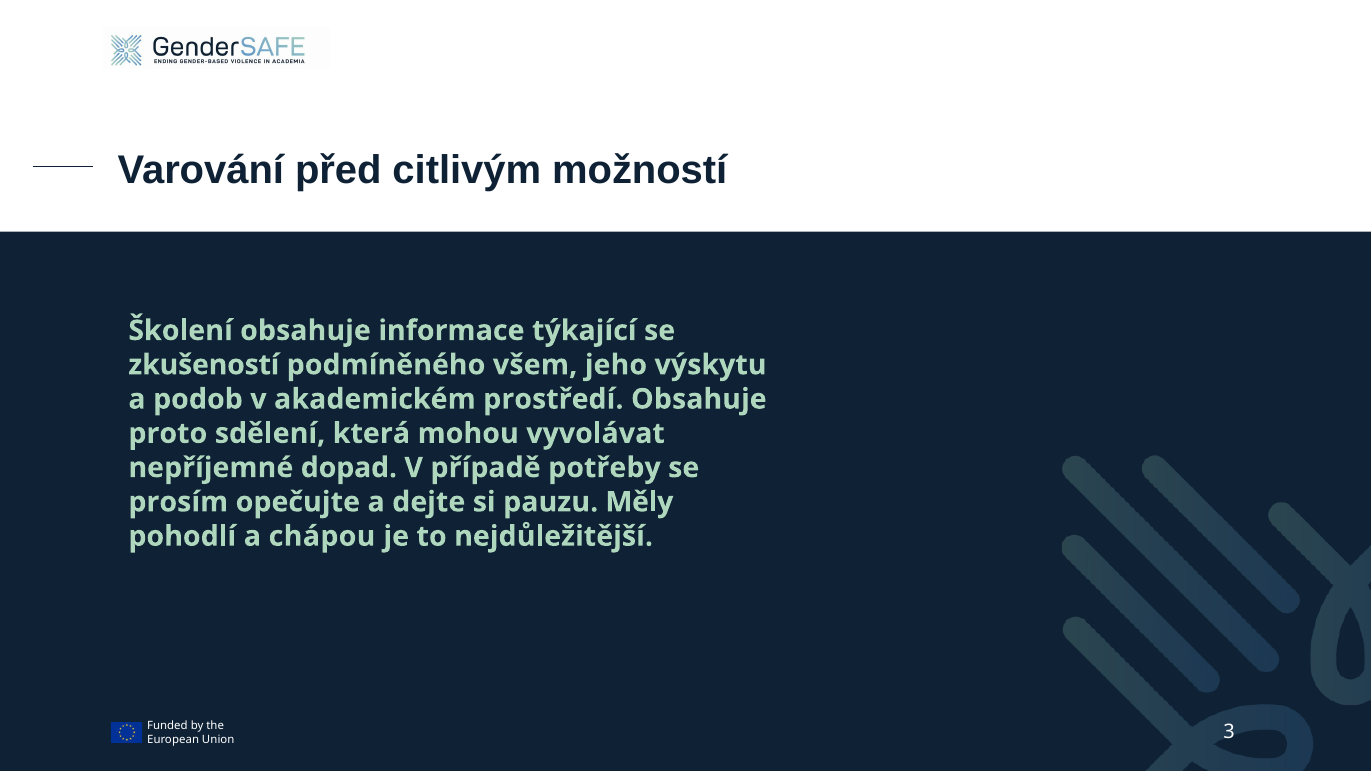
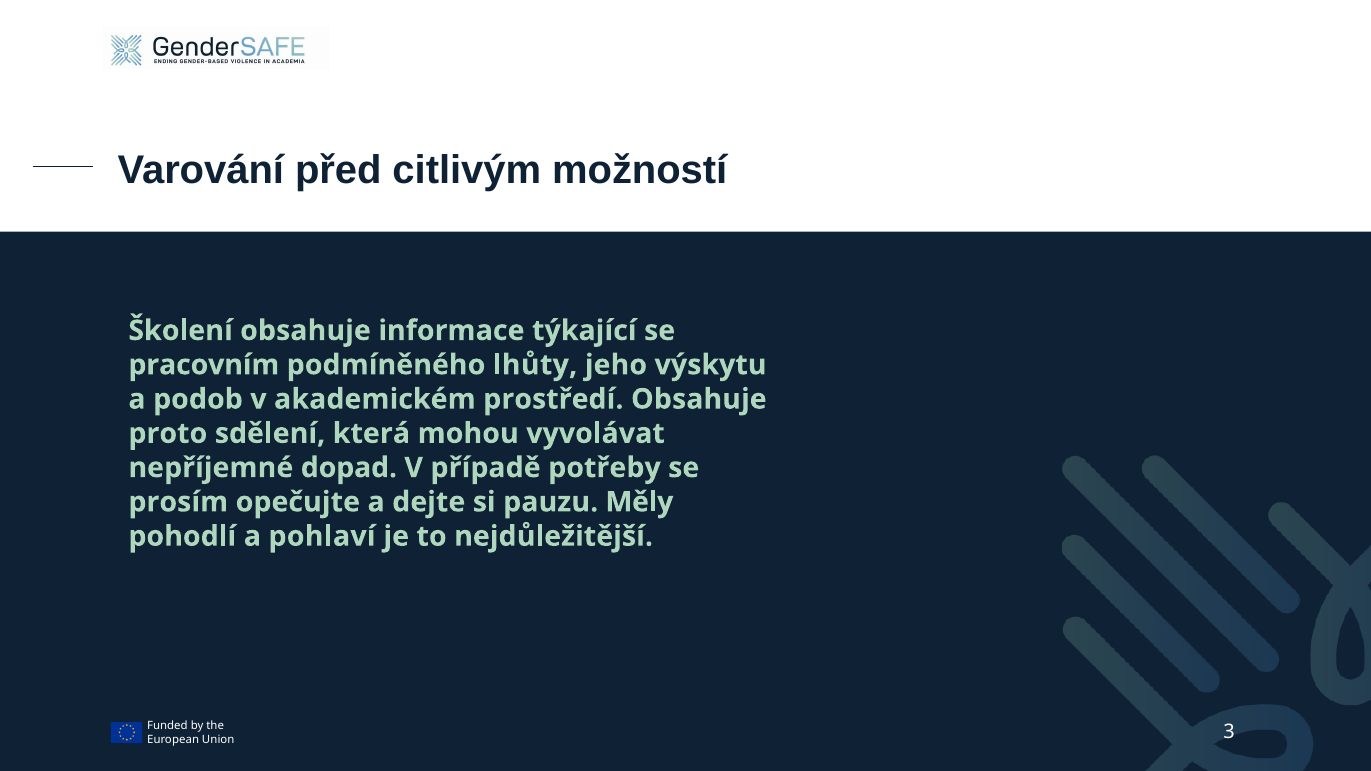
zkušeností: zkušeností -> pracovním
všem: všem -> lhůty
chápou: chápou -> pohlaví
